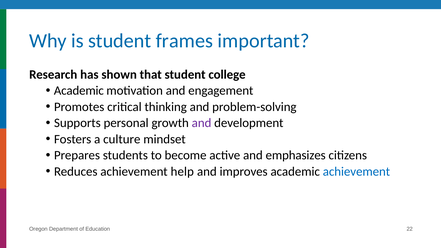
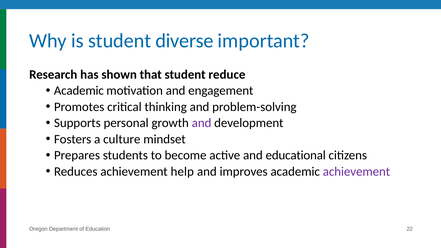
frames: frames -> diverse
college: college -> reduce
emphasizes: emphasizes -> educational
achievement at (356, 171) colour: blue -> purple
